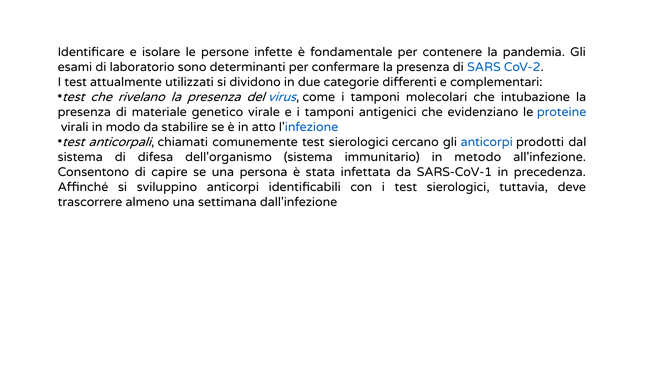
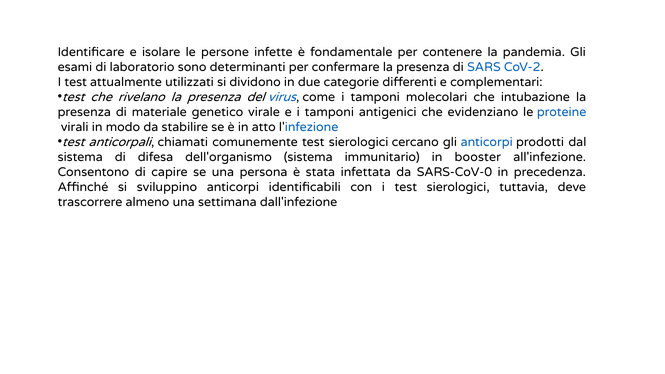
metodo: metodo -> booster
SARS-CoV-1: SARS-CoV-1 -> SARS-CoV-0
